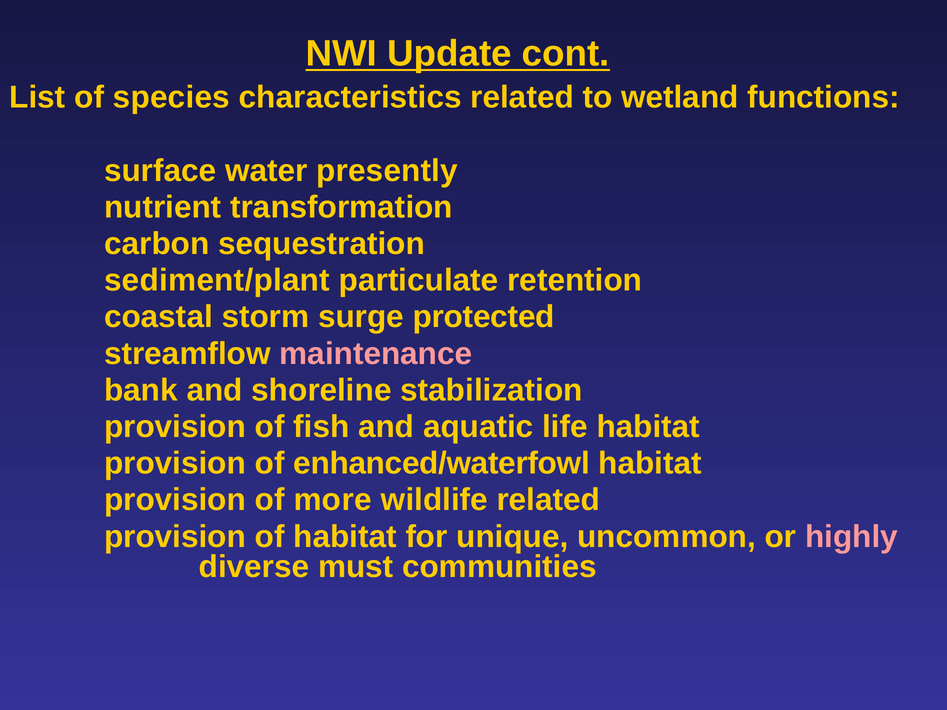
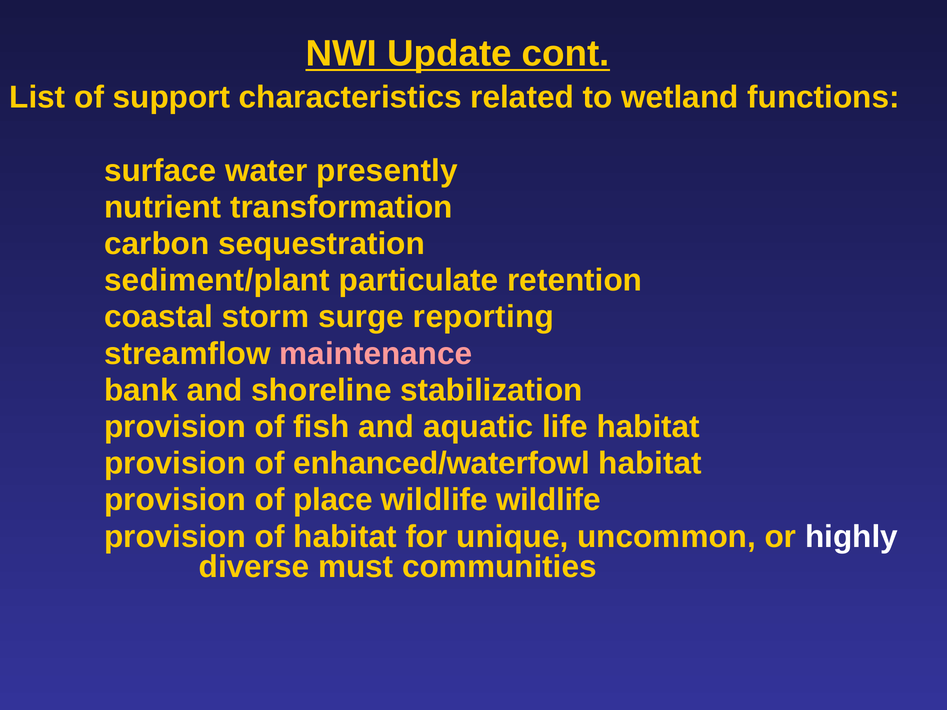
species: species -> support
protected: protected -> reporting
more: more -> place
wildlife related: related -> wildlife
highly colour: pink -> white
